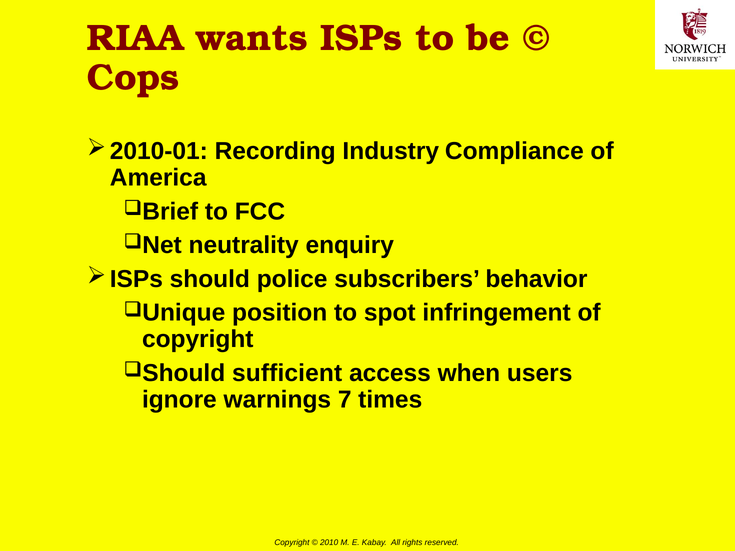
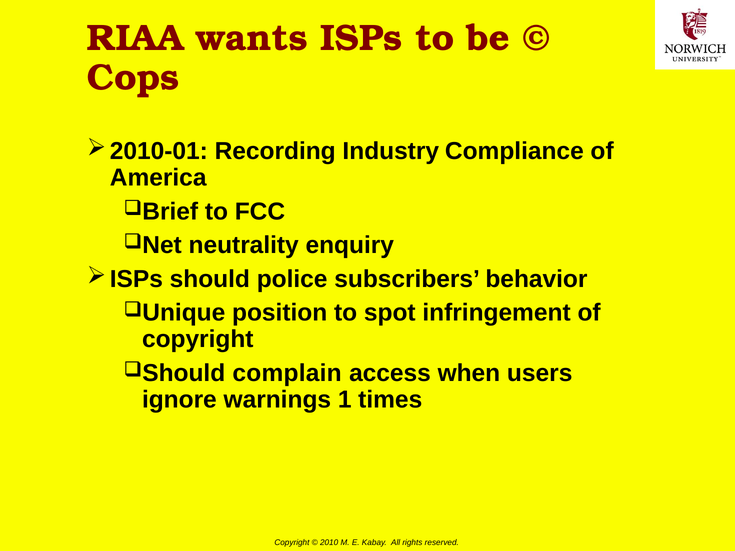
sufficient: sufficient -> complain
7: 7 -> 1
